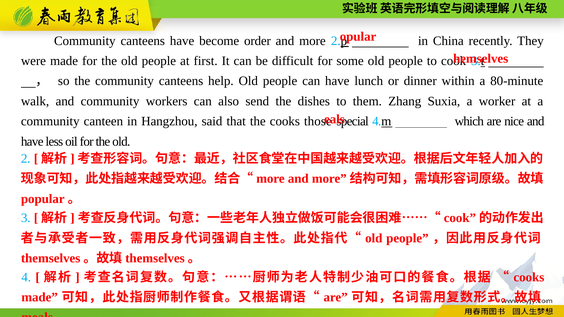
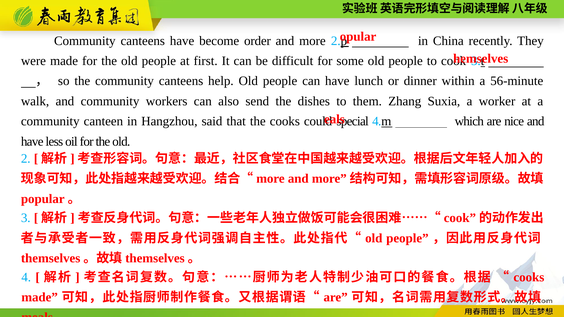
80-minute: 80-minute -> 56-minute
those: those -> could
